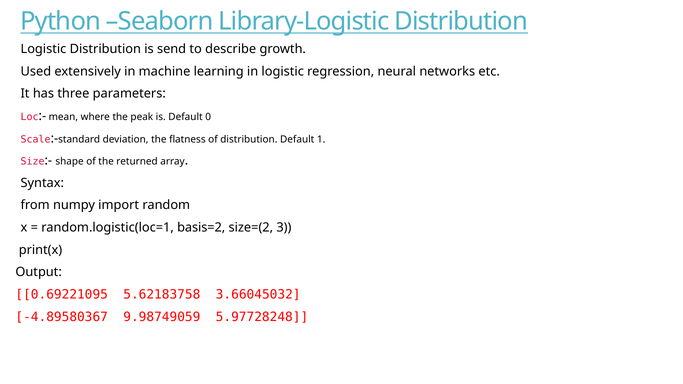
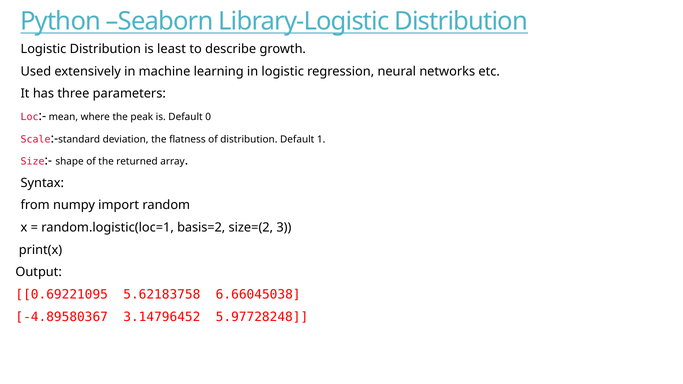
send: send -> least
3.66045032: 3.66045032 -> 6.66045038
9.98749059: 9.98749059 -> 3.14796452
